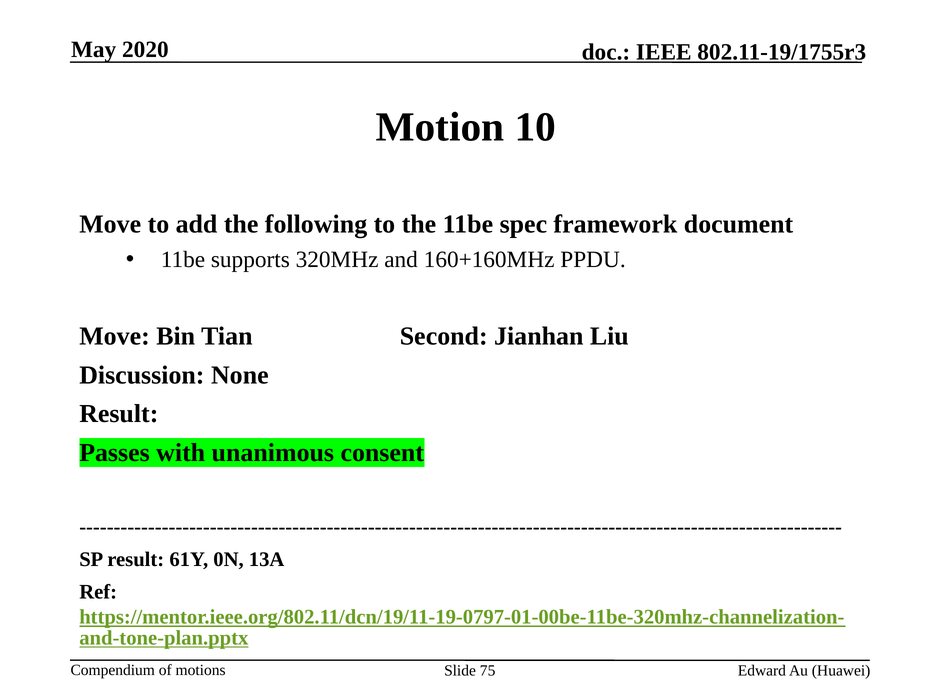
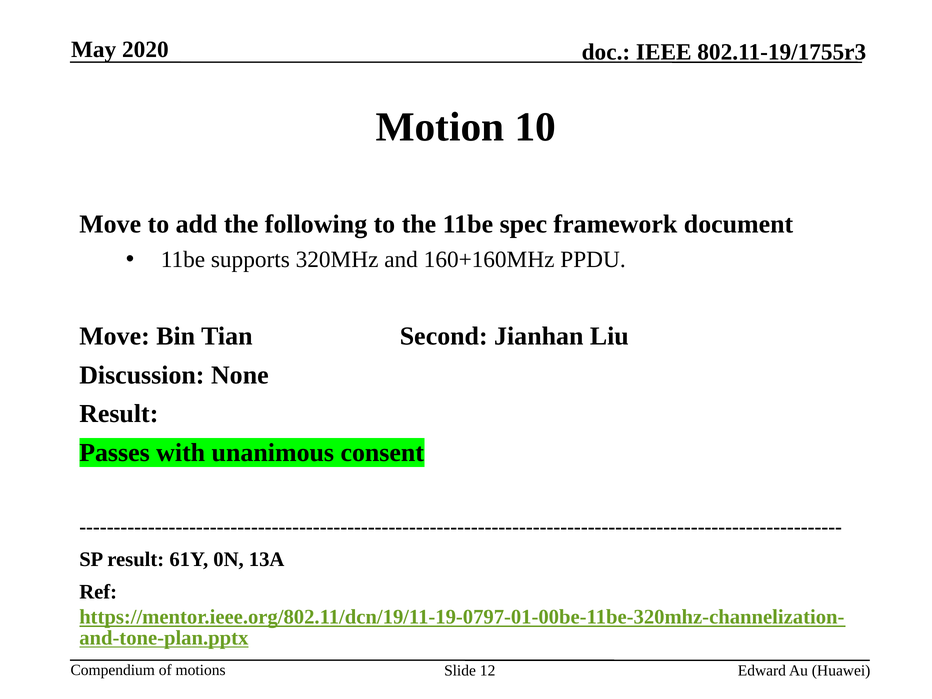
75: 75 -> 12
